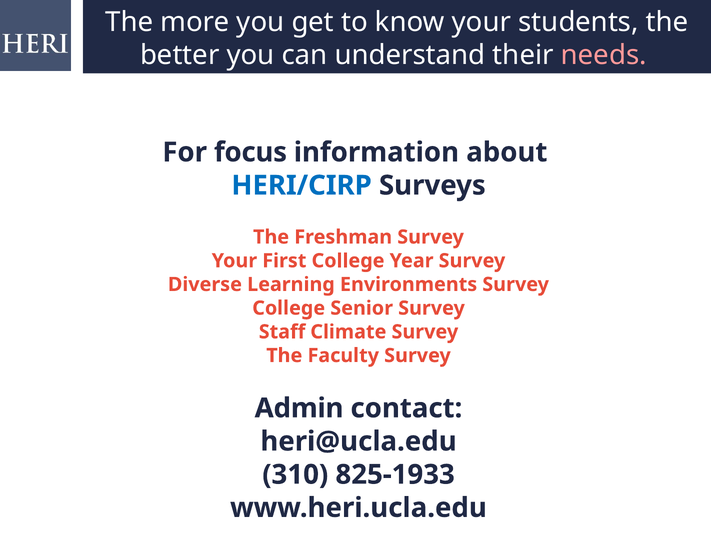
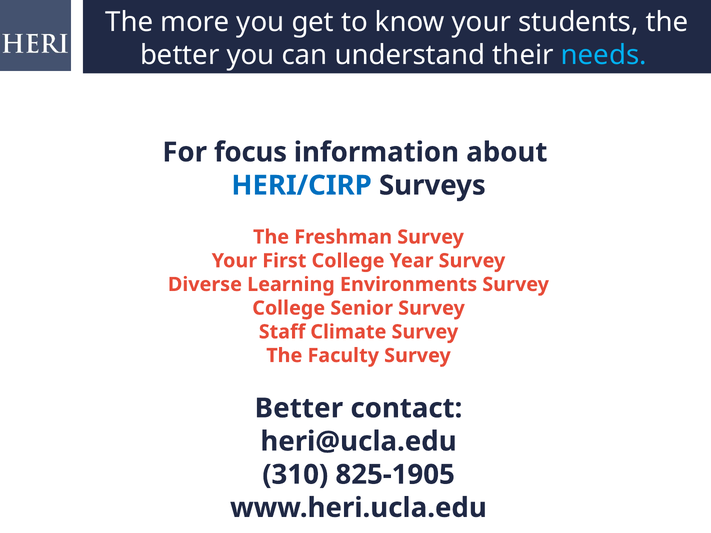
needs colour: pink -> light blue
Admin at (299, 408): Admin -> Better
825-1933: 825-1933 -> 825-1905
